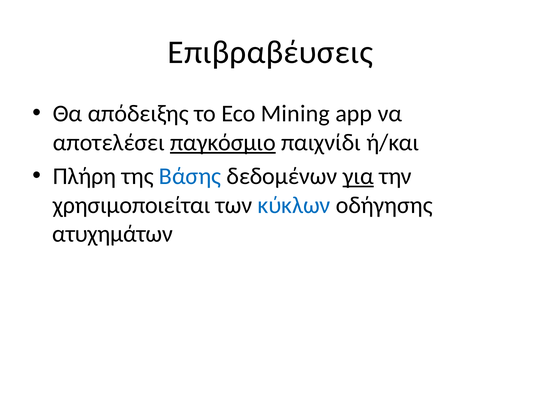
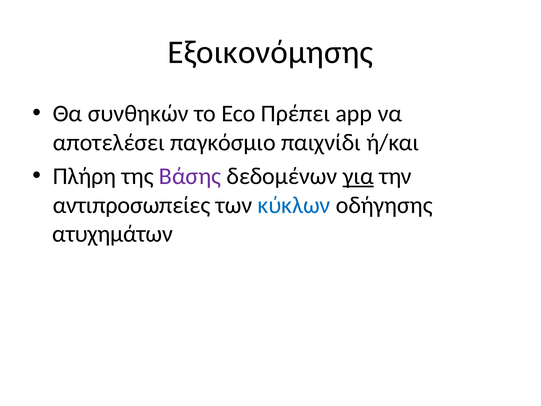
Επιβραβέυσεις: Επιβραβέυσεις -> Εξοικονόμησης
απόδειξης: απόδειξης -> συνθηκών
Mining: Mining -> Πρέπει
παγκόσμιο underline: present -> none
Βάσης colour: blue -> purple
χρησιμοποιείται: χρησιμοποιείται -> αντιπροσωπείες
